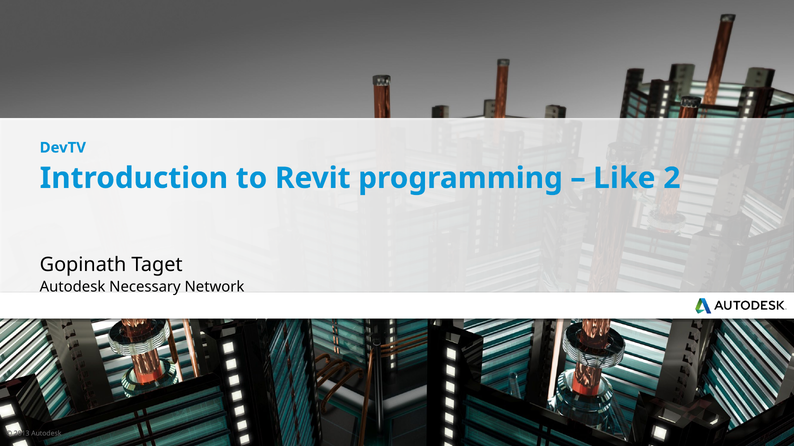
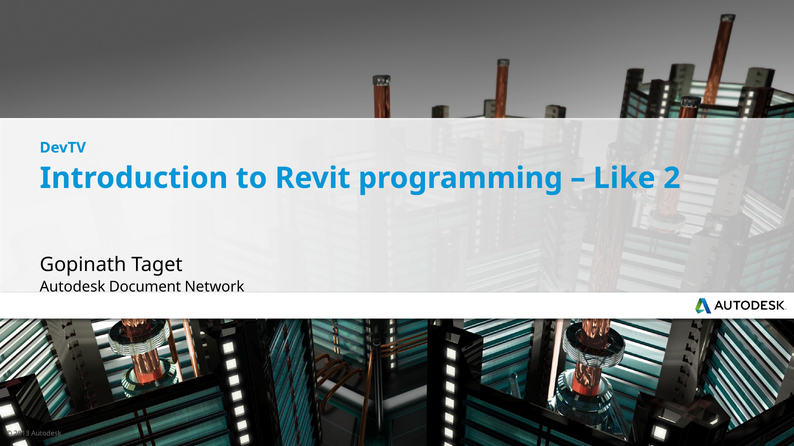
Necessary: Necessary -> Document
